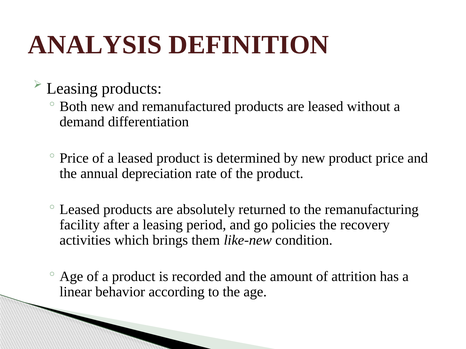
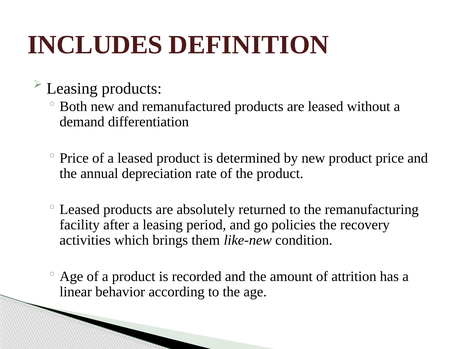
ANALYSIS: ANALYSIS -> INCLUDES
